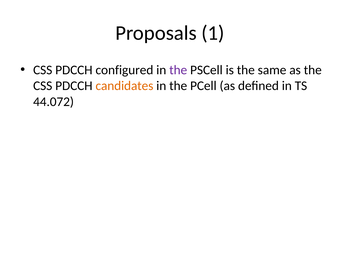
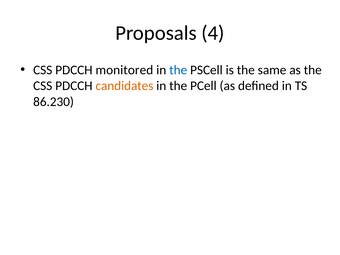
1: 1 -> 4
configured: configured -> monitored
the at (178, 70) colour: purple -> blue
44.072: 44.072 -> 86.230
